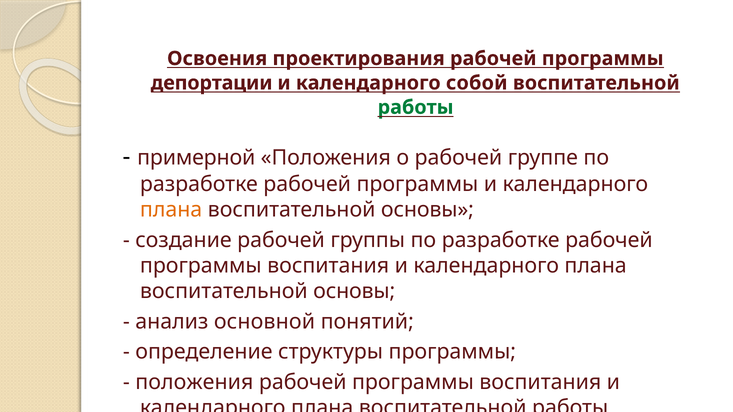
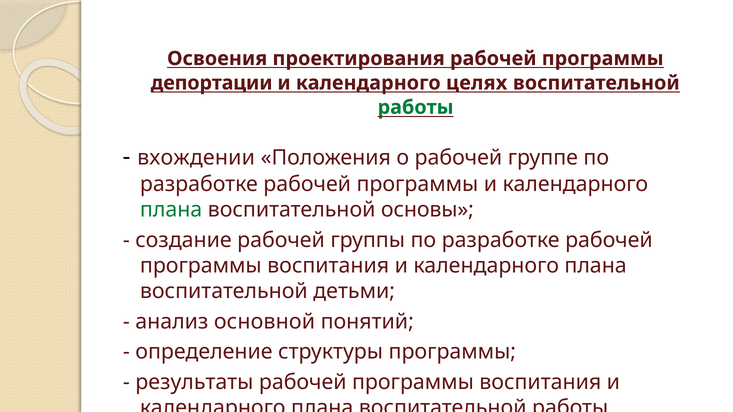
собой: собой -> целях
примерной: примерной -> вхождении
плана at (171, 210) colour: orange -> green
основы at (354, 291): основы -> детьми
положения at (194, 382): положения -> результаты
